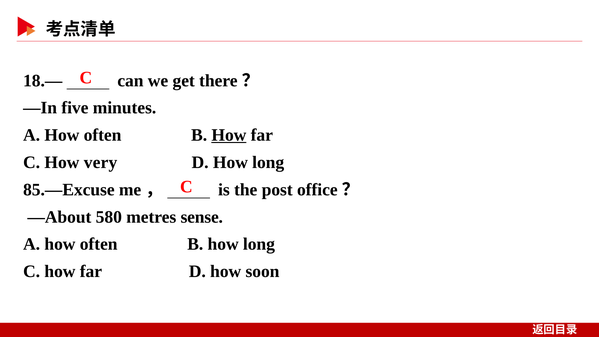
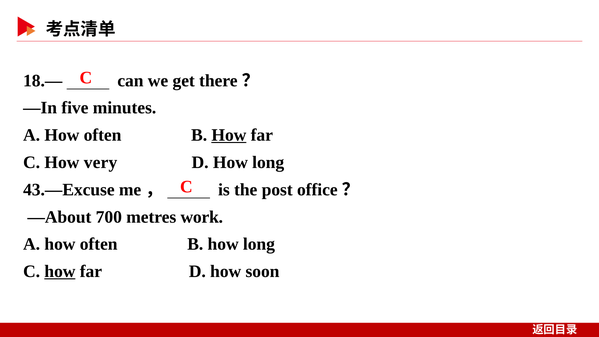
85.—Excuse: 85.—Excuse -> 43.—Excuse
580: 580 -> 700
sense: sense -> work
how at (60, 271) underline: none -> present
